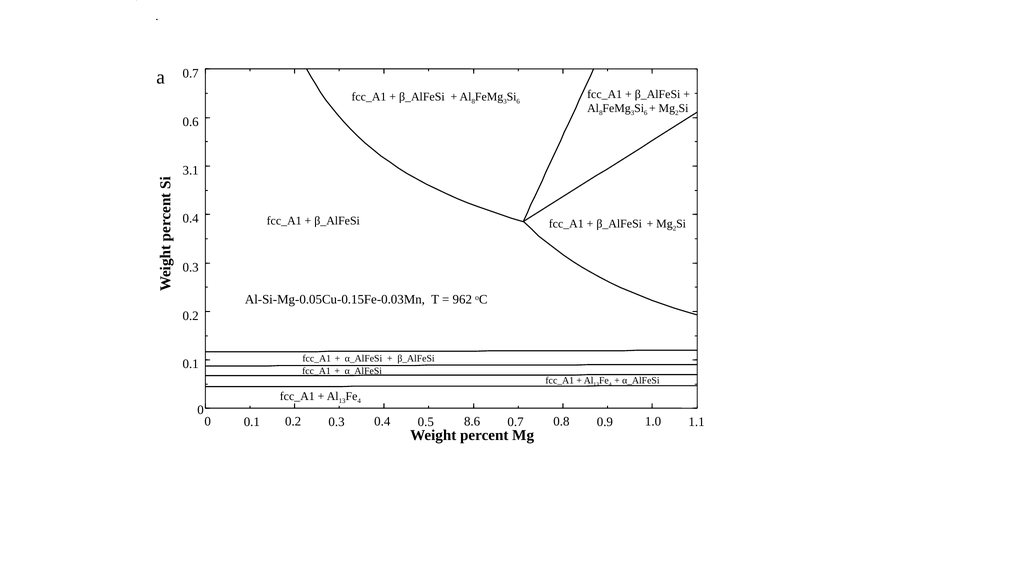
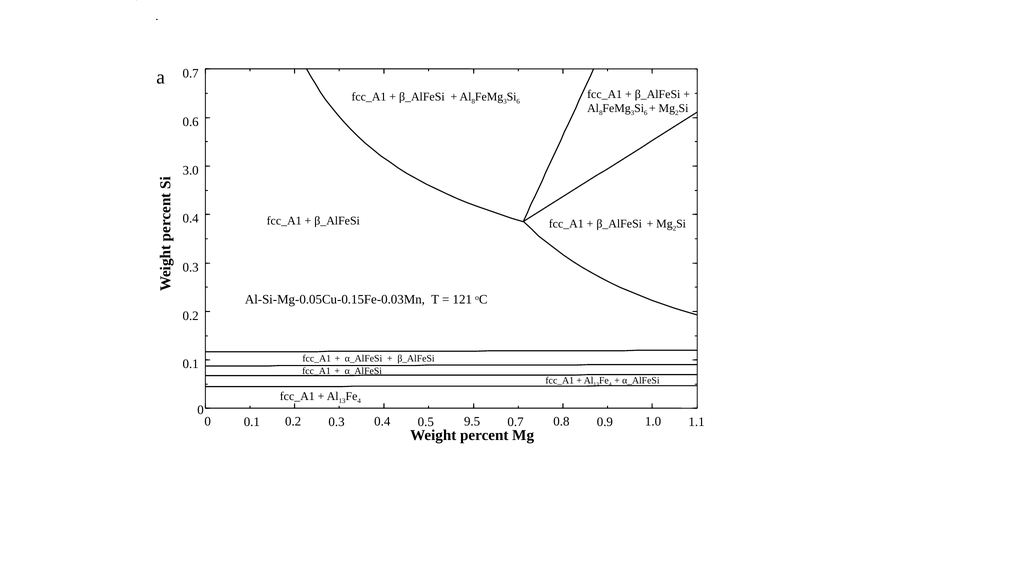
3.1: 3.1 -> 3.0
962: 962 -> 121
8.6: 8.6 -> 9.5
